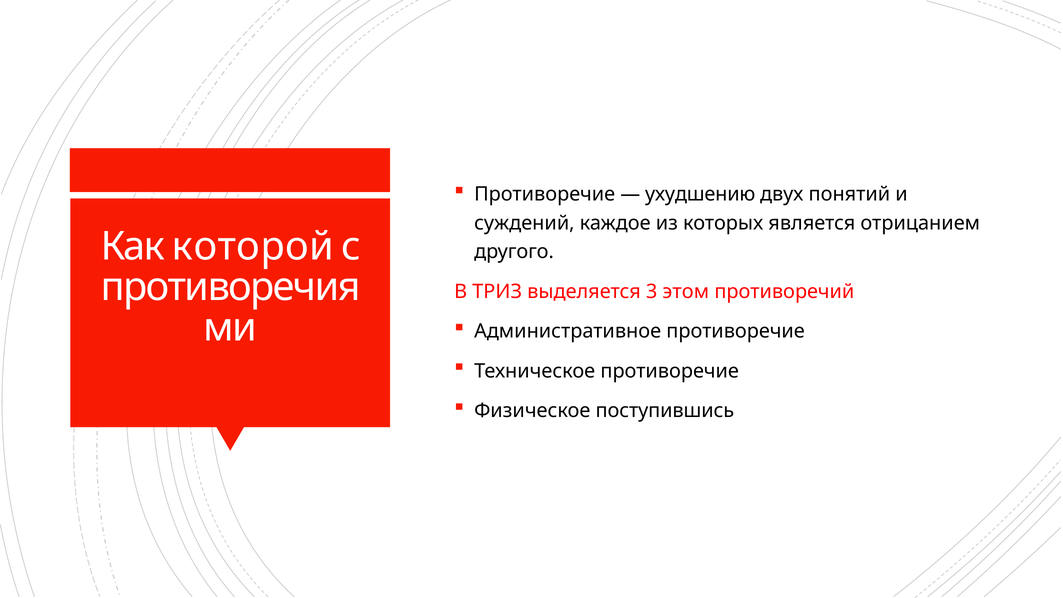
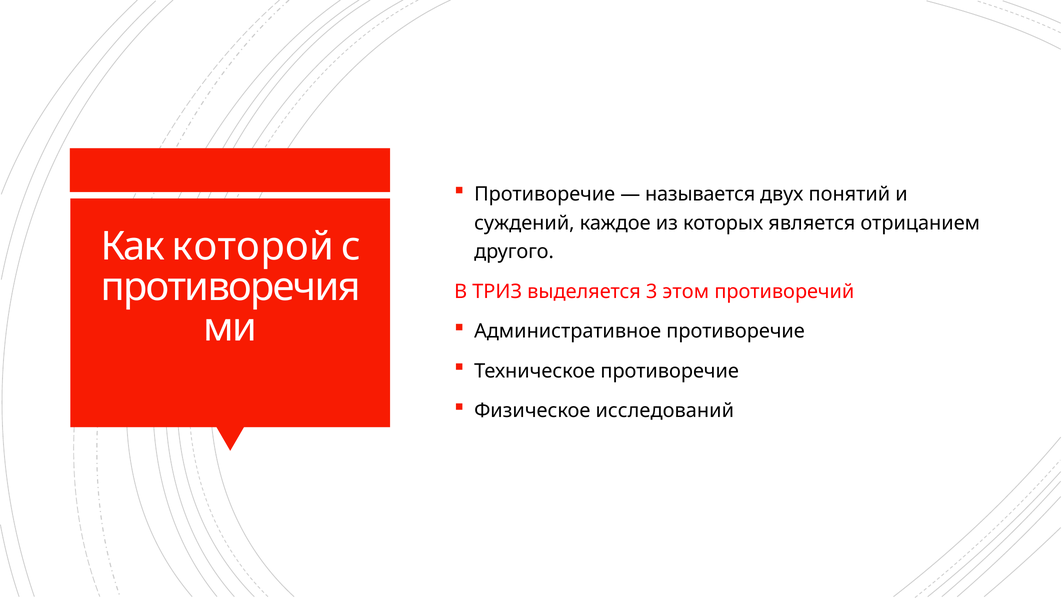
ухудшению: ухудшению -> называется
поступившись: поступившись -> исследований
